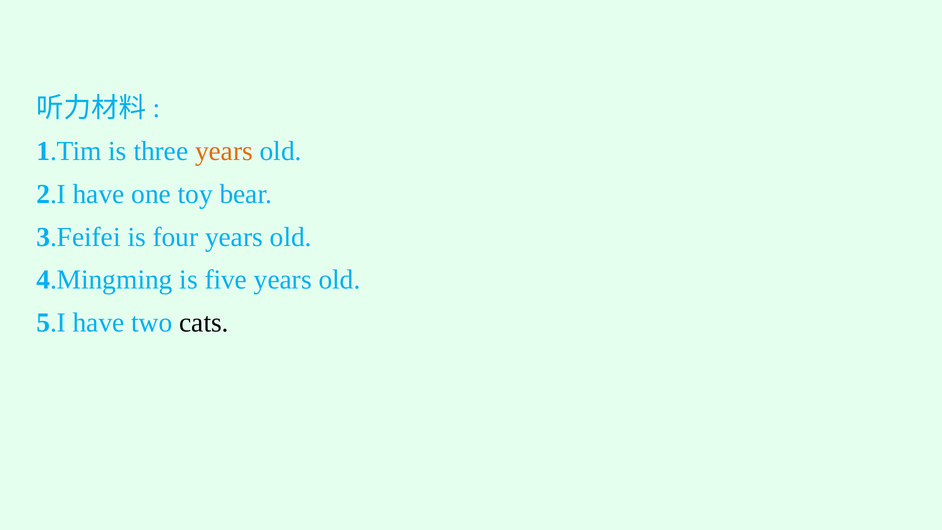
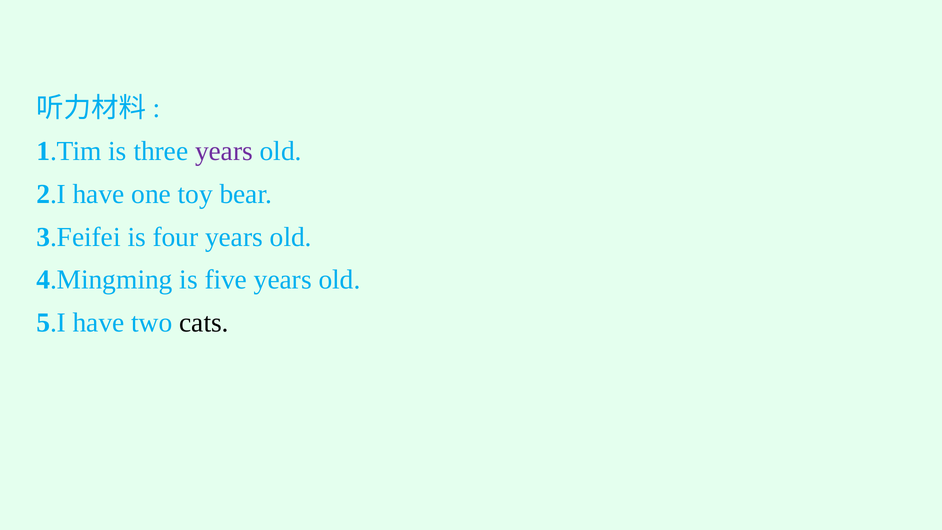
years at (224, 151) colour: orange -> purple
